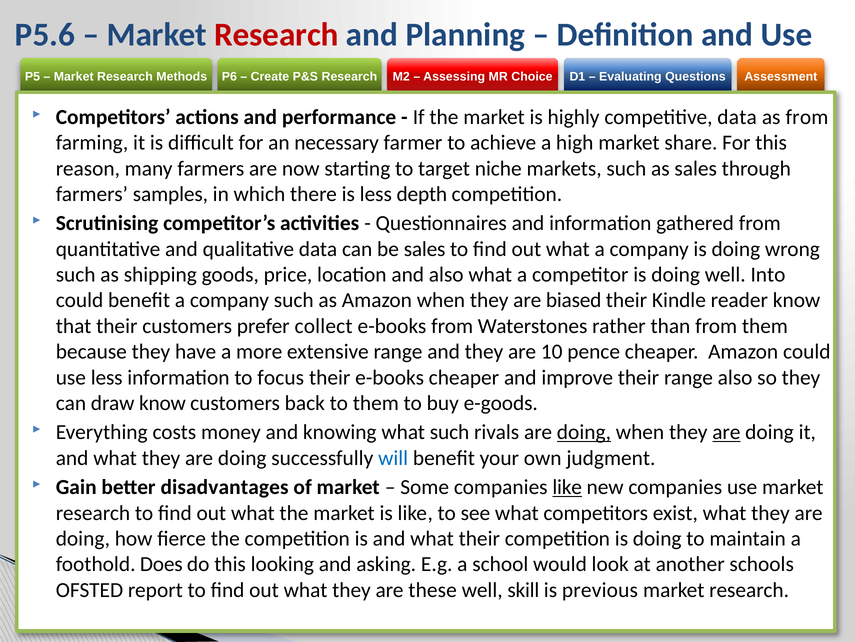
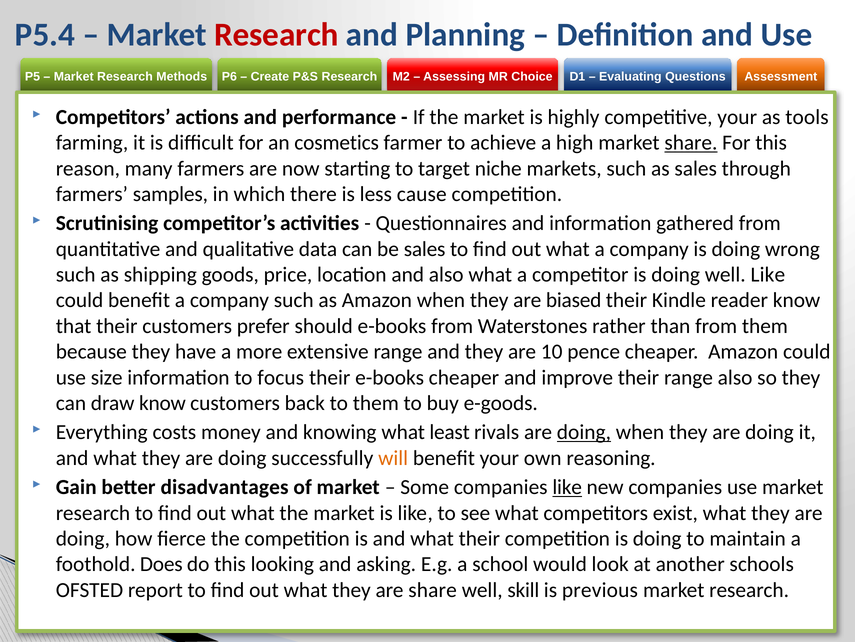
P5.6: P5.6 -> P5.4
competitive data: data -> your
as from: from -> tools
necessary: necessary -> cosmetics
share at (691, 143) underline: none -> present
depth: depth -> cause
well Into: Into -> Like
collect: collect -> should
use less: less -> size
what such: such -> least
are at (726, 432) underline: present -> none
will colour: blue -> orange
judgment: judgment -> reasoning
are these: these -> share
